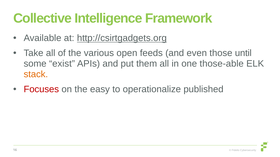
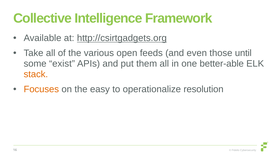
those-able: those-able -> better-able
Focuses colour: red -> orange
published: published -> resolution
